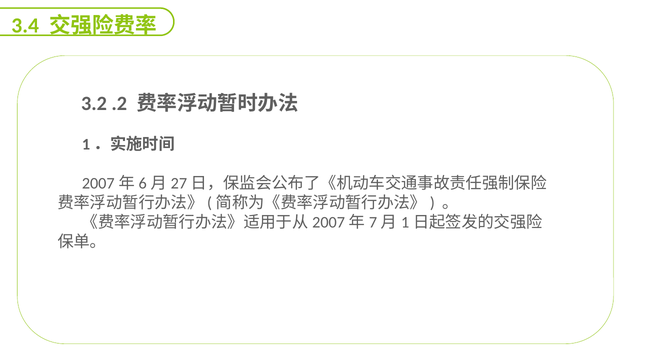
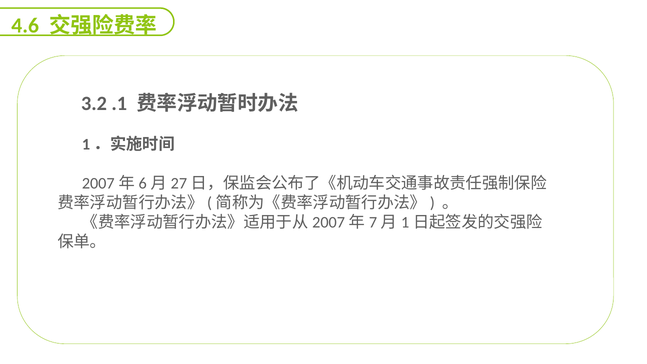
3.4: 3.4 -> 4.6
.2: .2 -> .1
